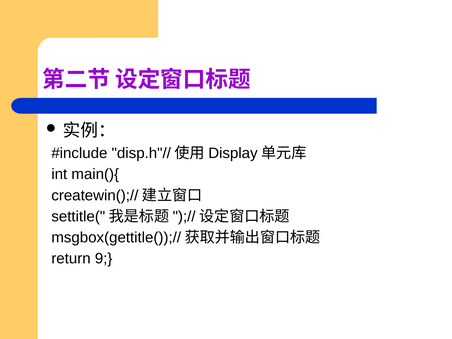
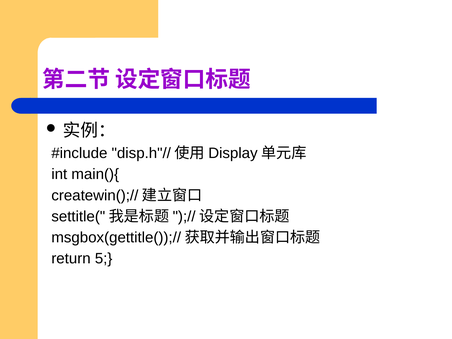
9: 9 -> 5
